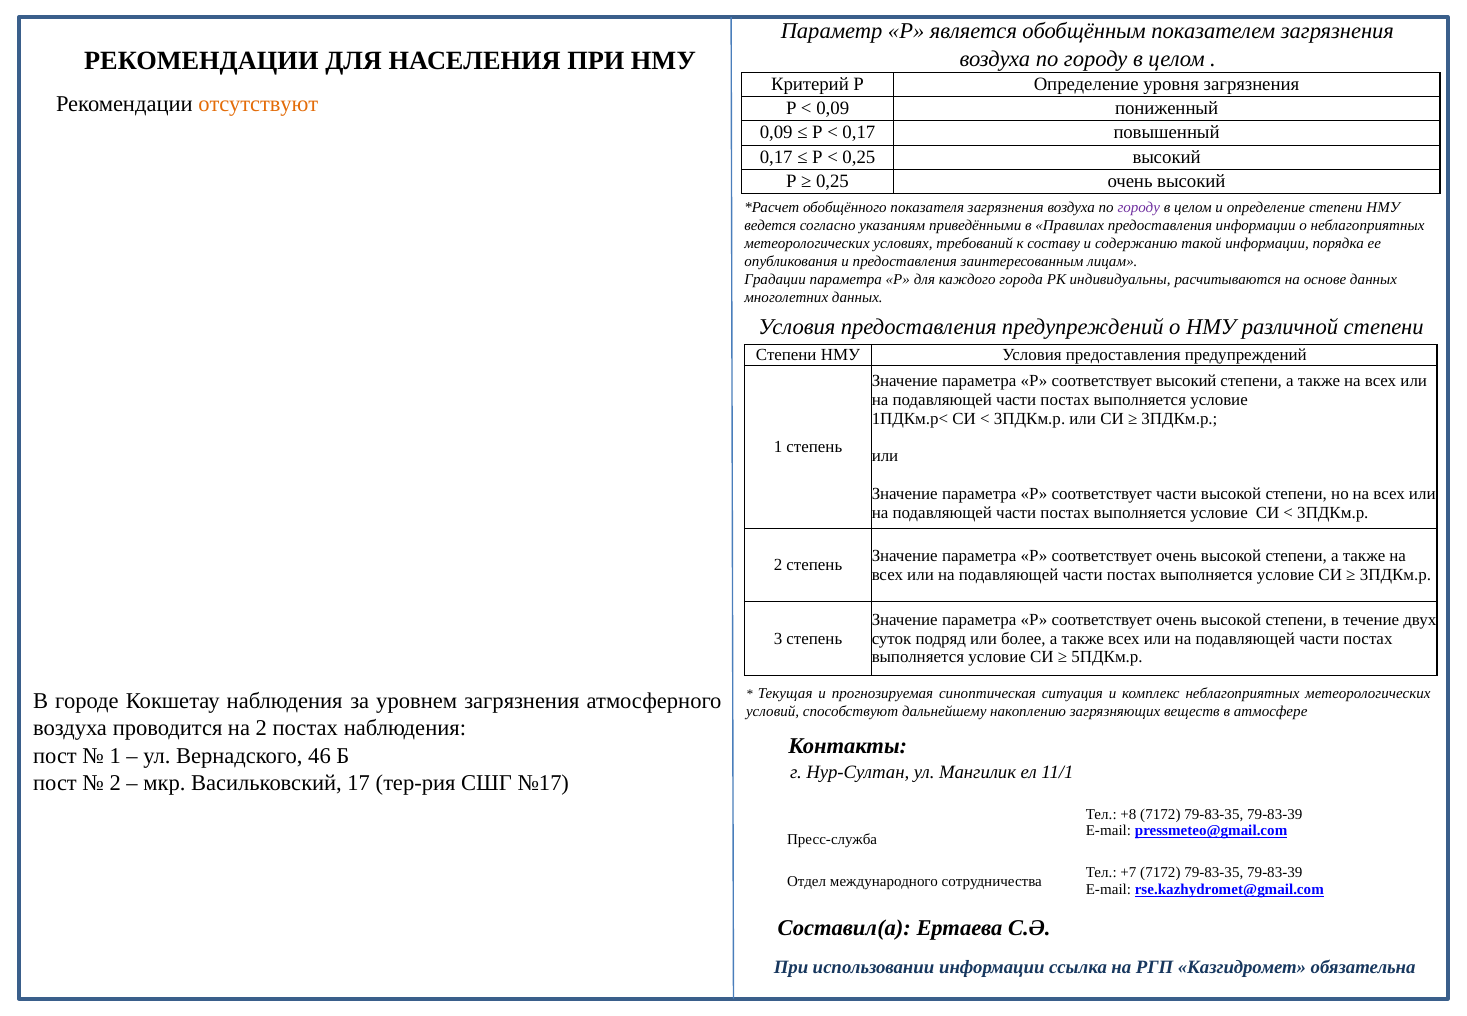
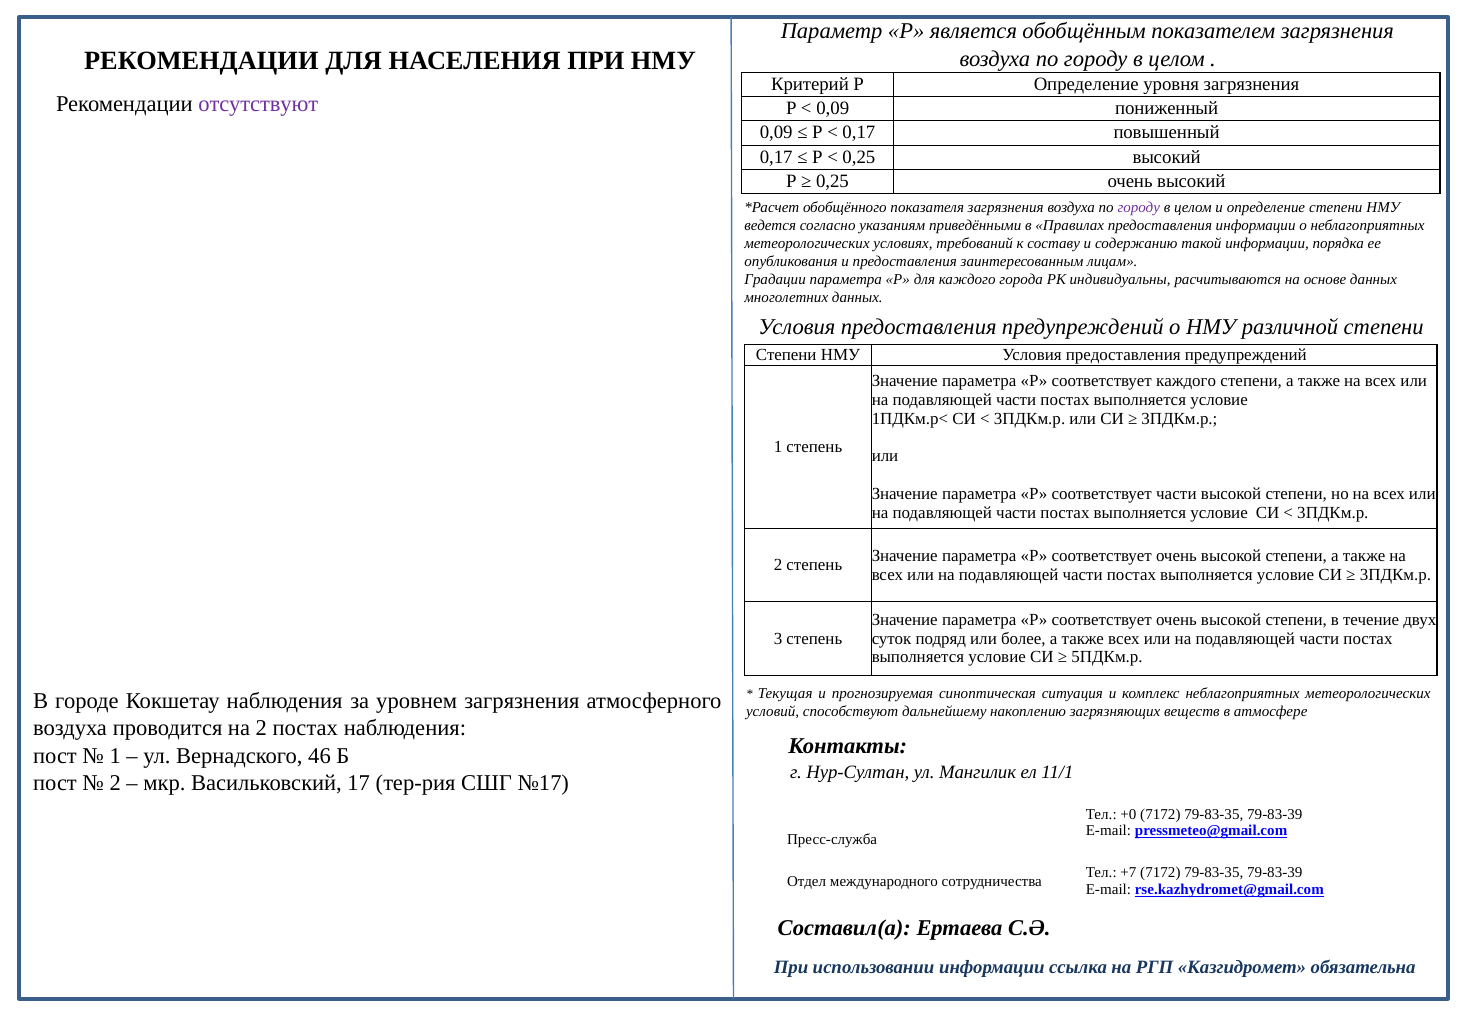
отсутствуют colour: orange -> purple
соответствует высокий: высокий -> каждого
+8: +8 -> +0
